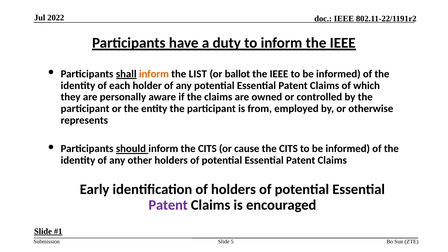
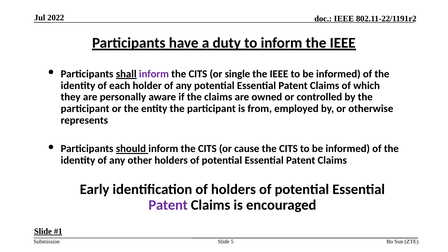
inform at (154, 74) colour: orange -> purple
LIST at (198, 74): LIST -> CITS
ballot: ballot -> single
